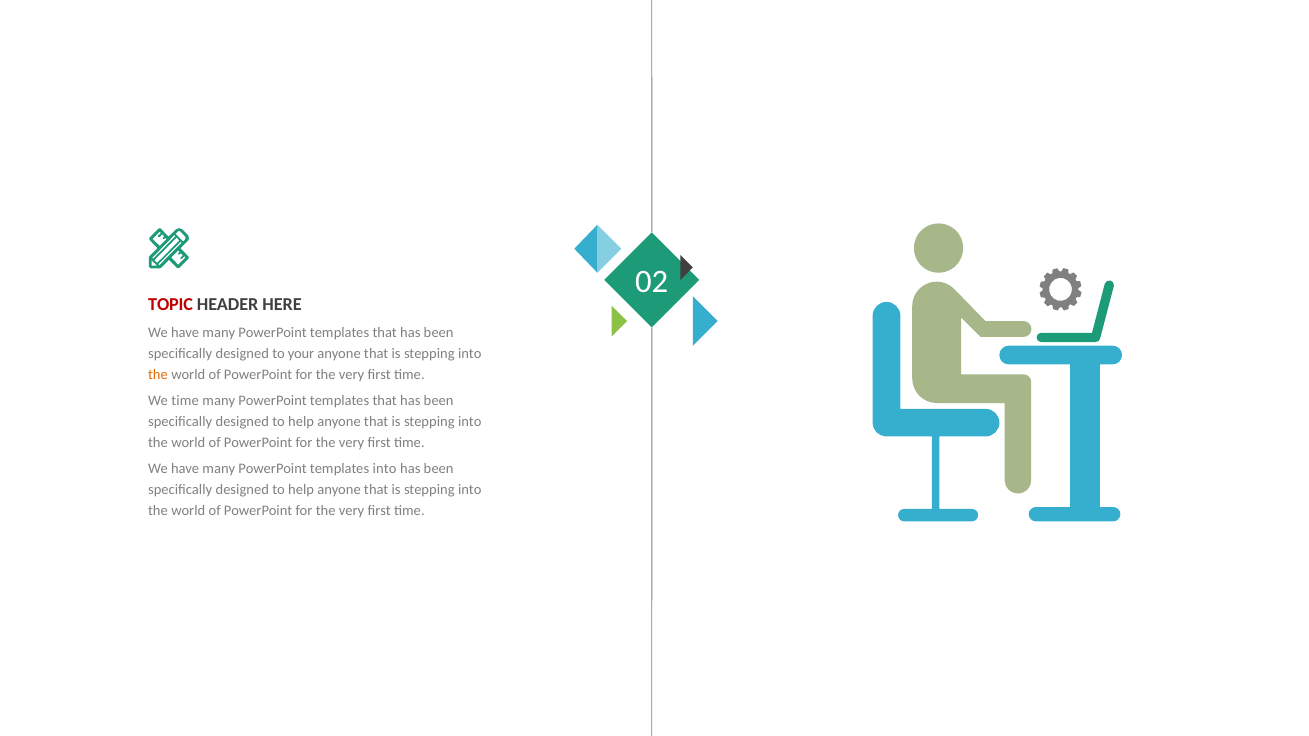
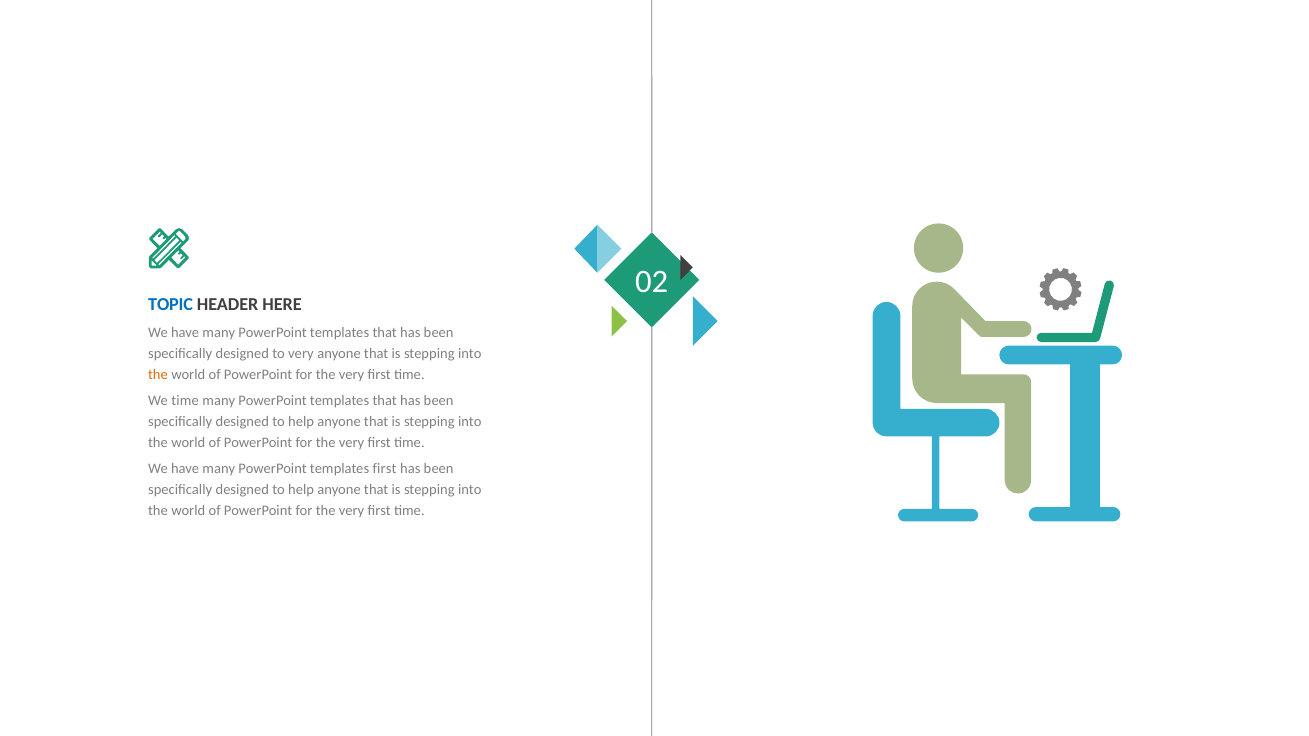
TOPIC colour: red -> blue
to your: your -> very
templates into: into -> first
